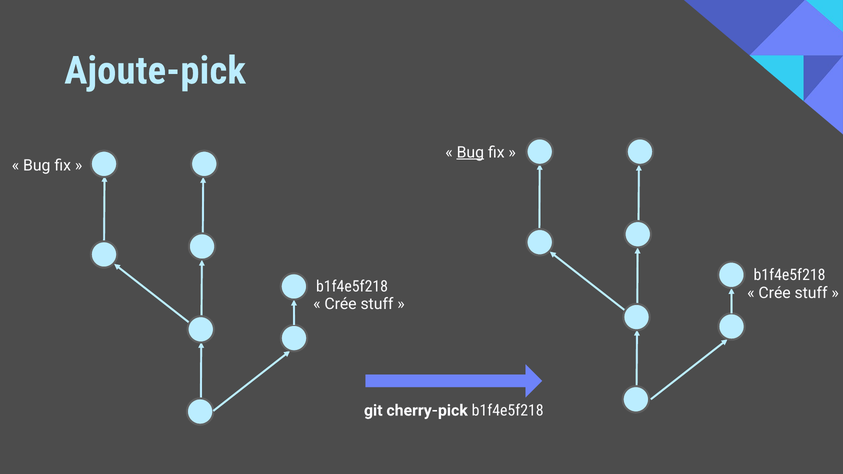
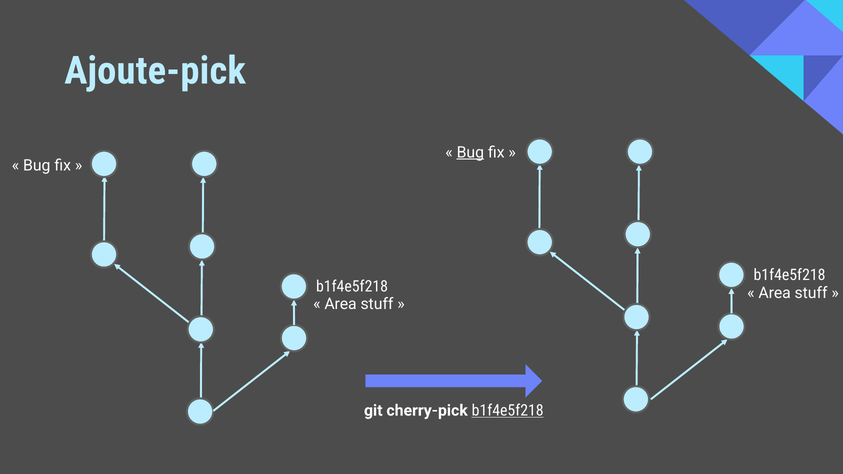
Crée at (775, 293): Crée -> Area
Crée at (341, 304): Crée -> Area
b1f4e5f218 at (508, 411) underline: none -> present
